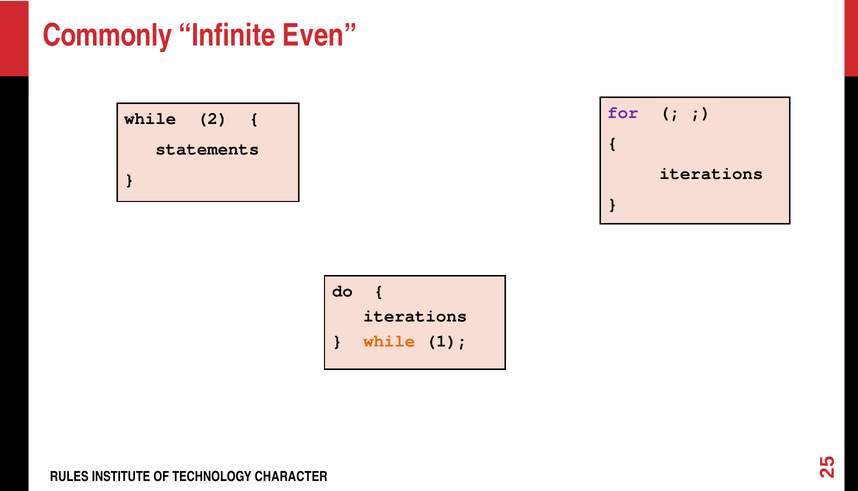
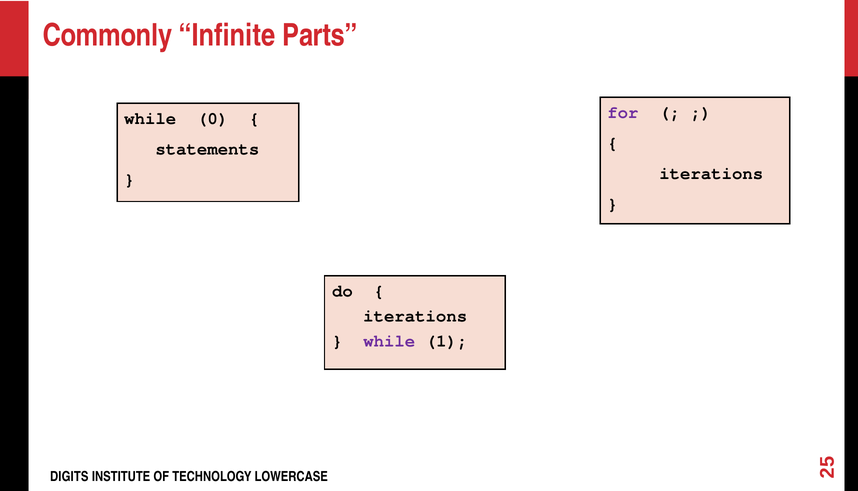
Even: Even -> Parts
while 2: 2 -> 0
while at (389, 341) colour: orange -> purple
RULES: RULES -> DIGITS
CHARACTER: CHARACTER -> LOWERCASE
